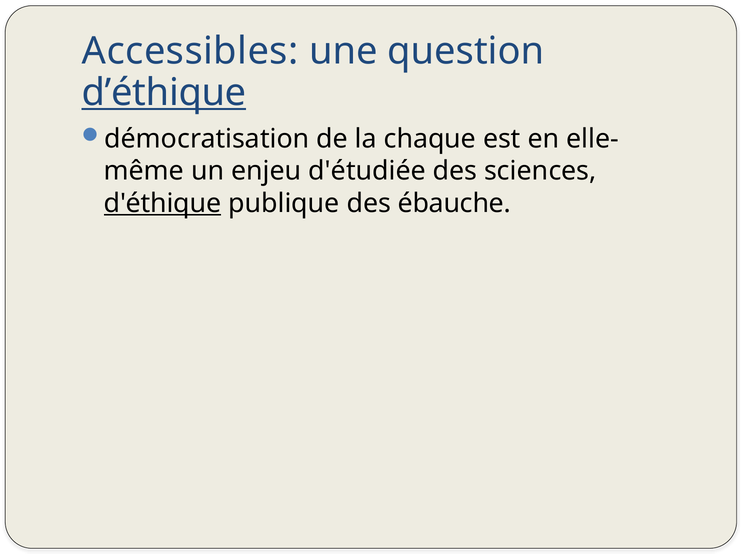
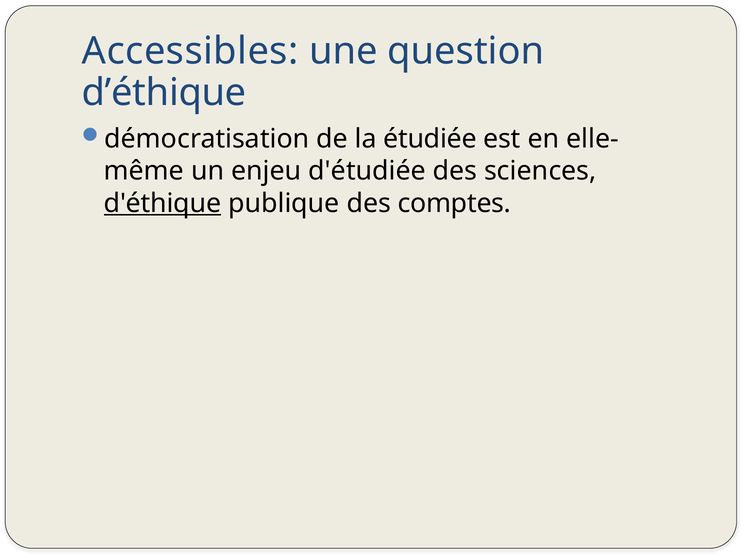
d’éthique underline: present -> none
chaque: chaque -> étudiée
ébauche: ébauche -> comptes
